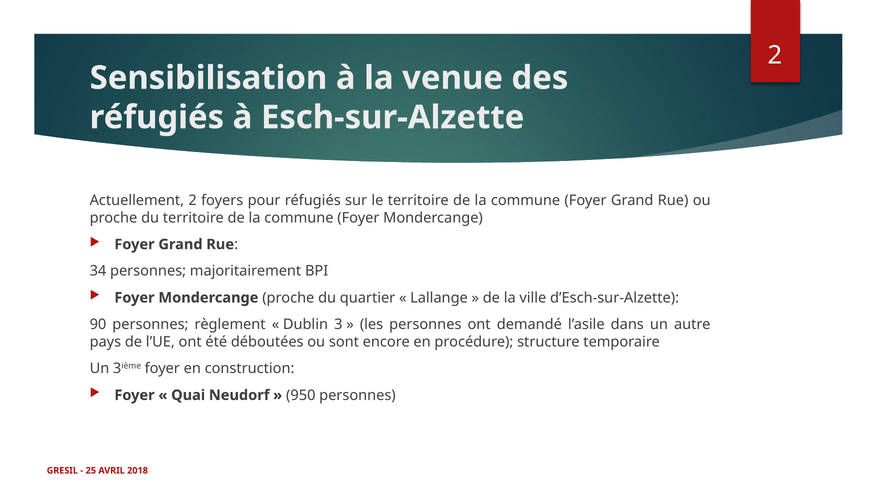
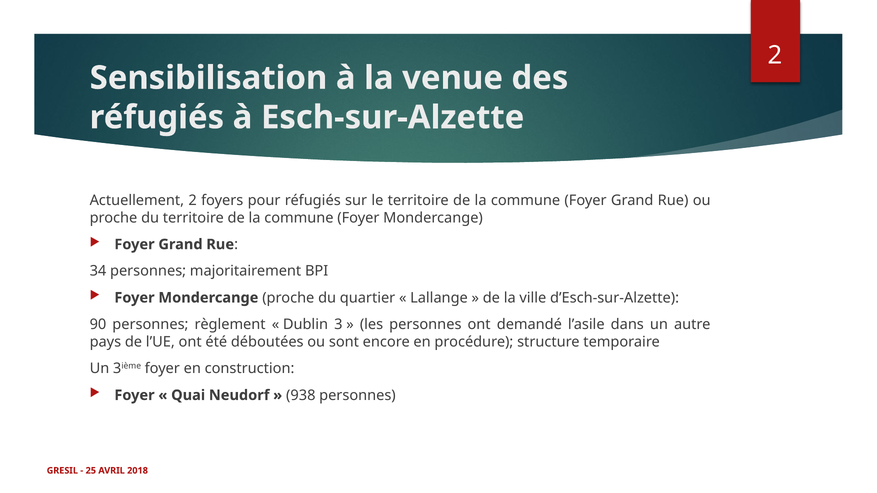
950: 950 -> 938
